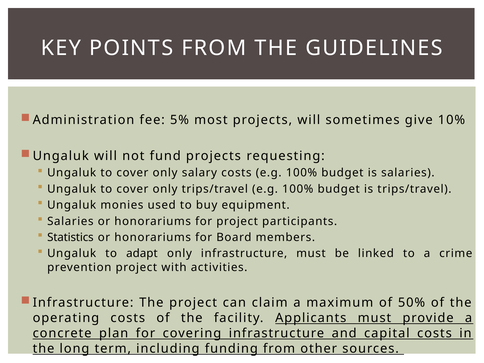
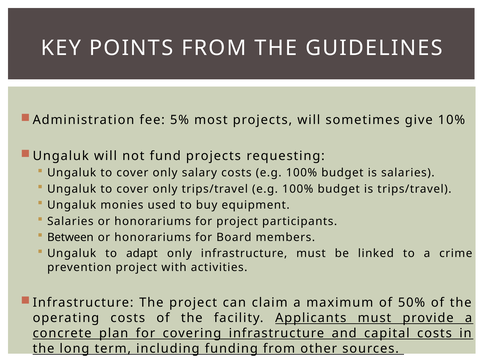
Statistics: Statistics -> Between
